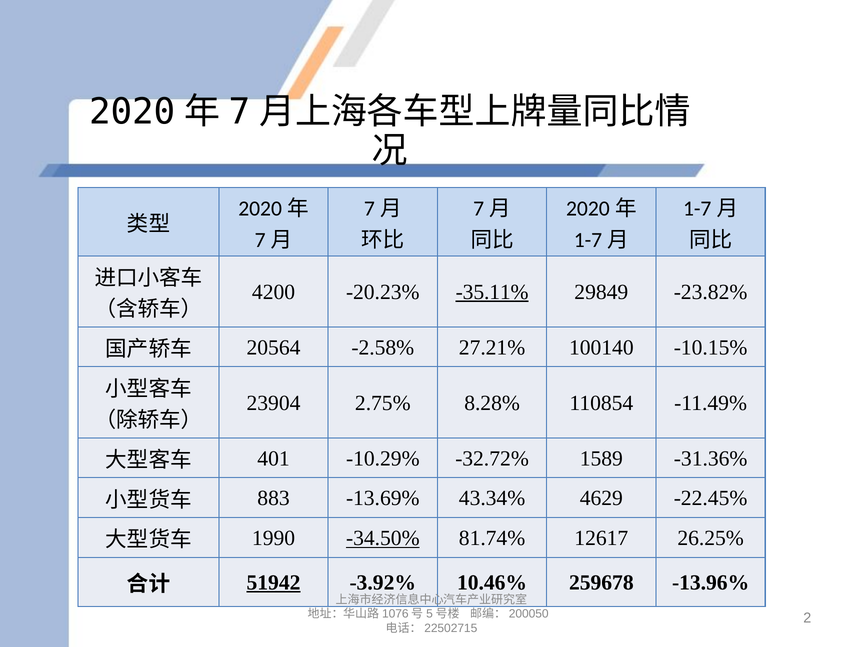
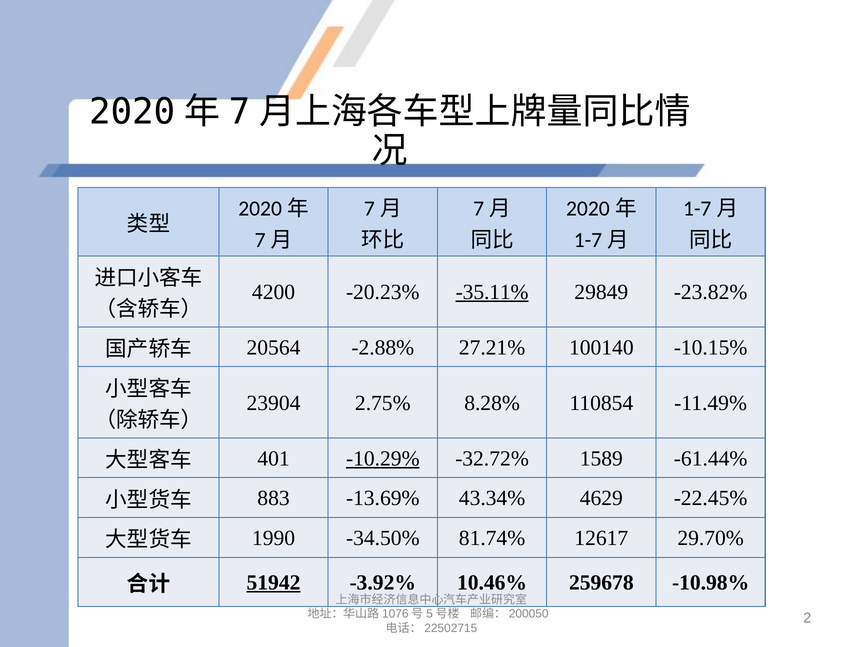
-2.58%: -2.58% -> -2.88%
-10.29% underline: none -> present
-31.36%: -31.36% -> -61.44%
-34.50% underline: present -> none
26.25%: 26.25% -> 29.70%
-13.96%: -13.96% -> -10.98%
